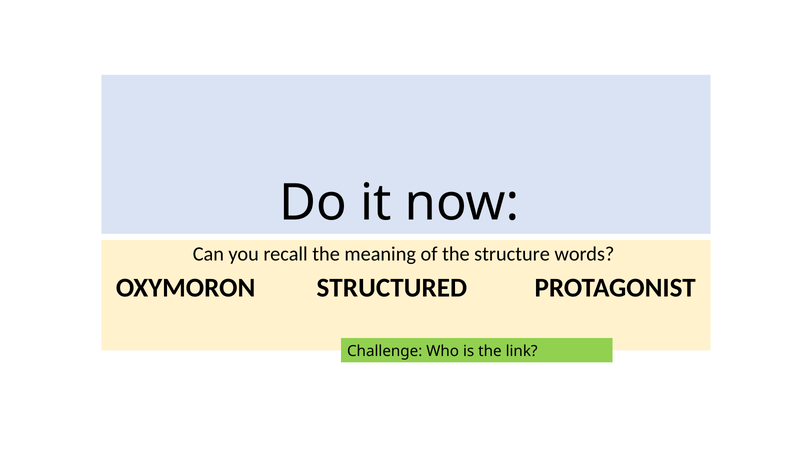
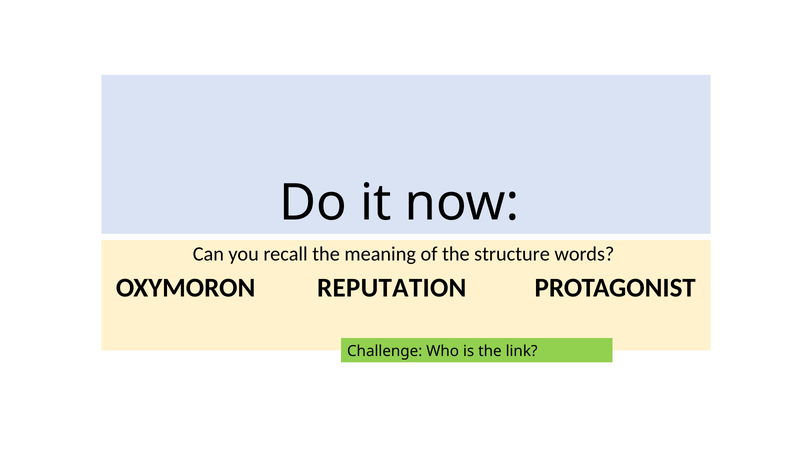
STRUCTURED: STRUCTURED -> REPUTATION
